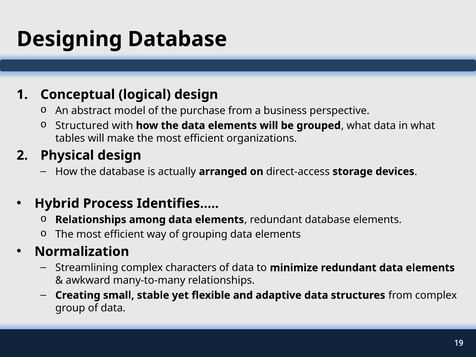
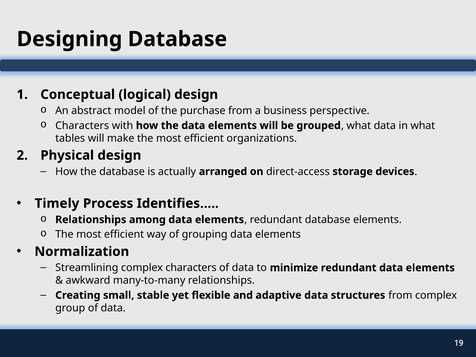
Structured at (82, 126): Structured -> Characters
Hybrid: Hybrid -> Timely
